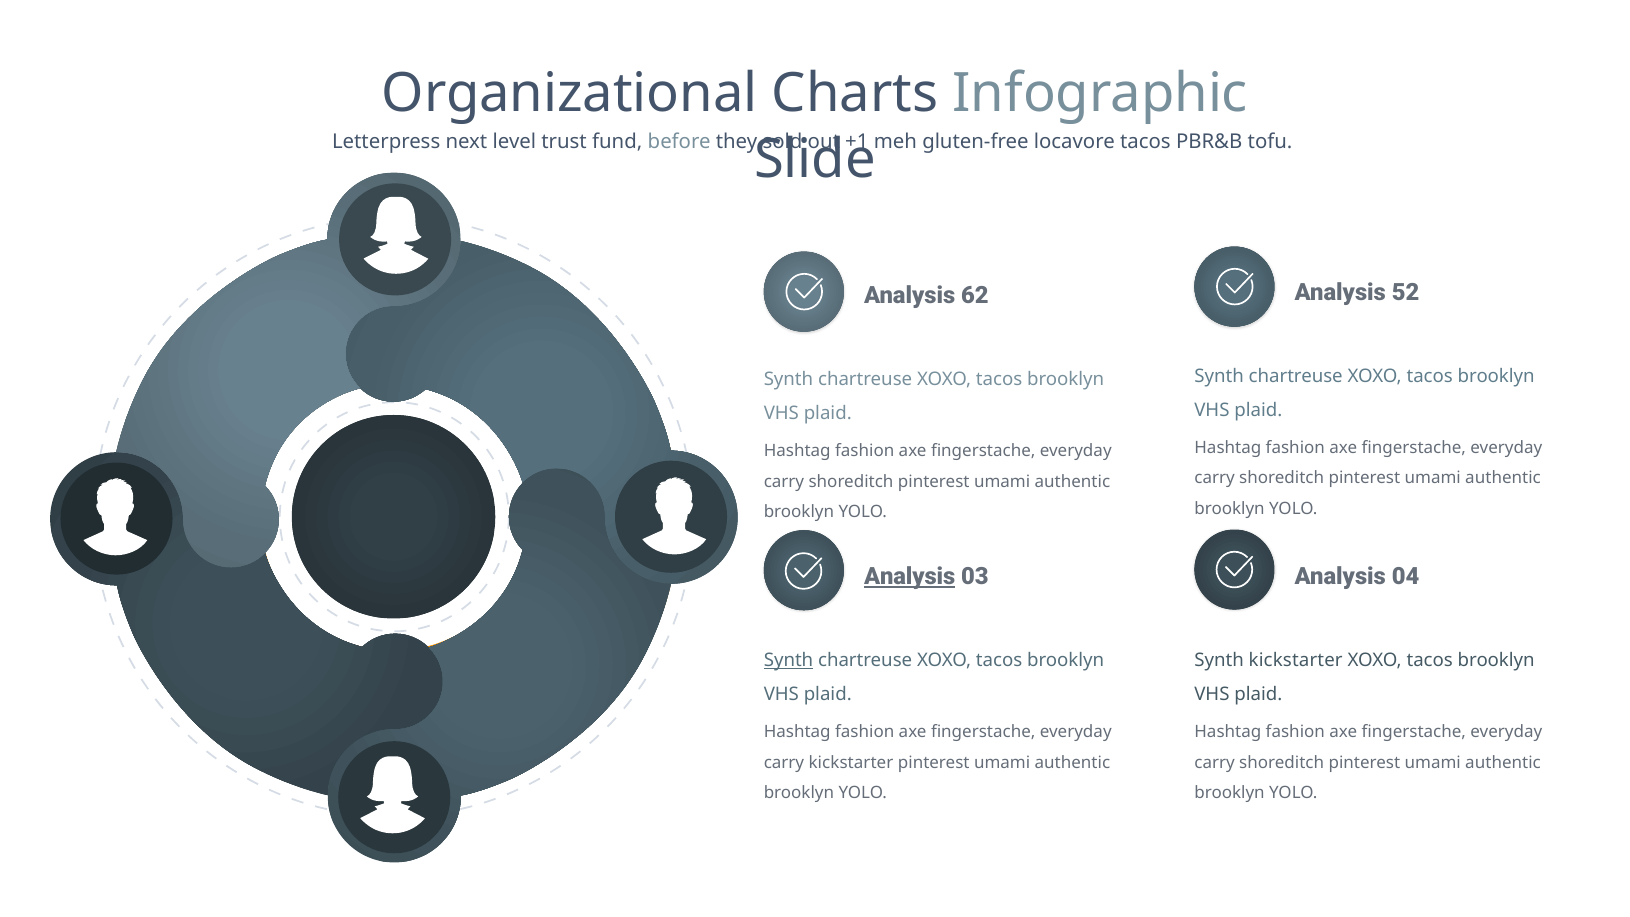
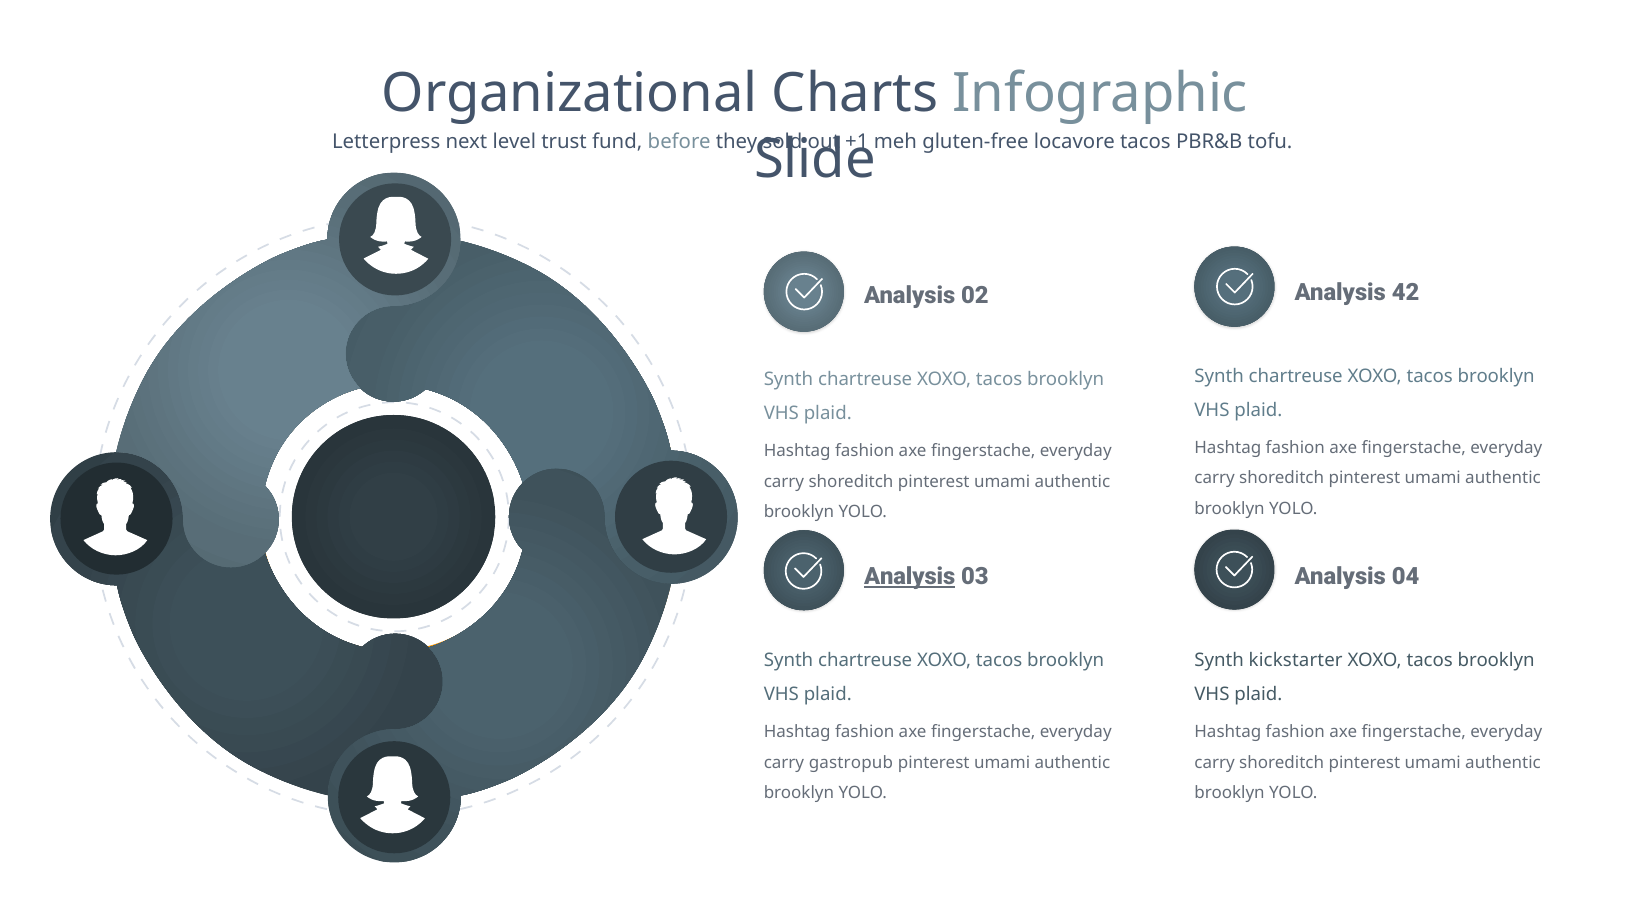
52: 52 -> 42
62: 62 -> 02
Synth at (789, 660) underline: present -> none
carry kickstarter: kickstarter -> gastropub
